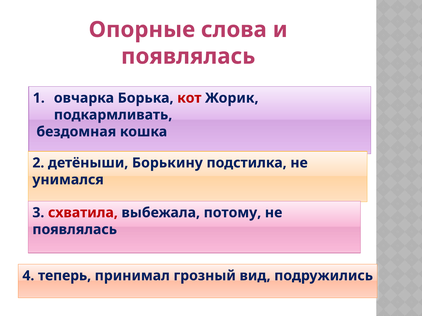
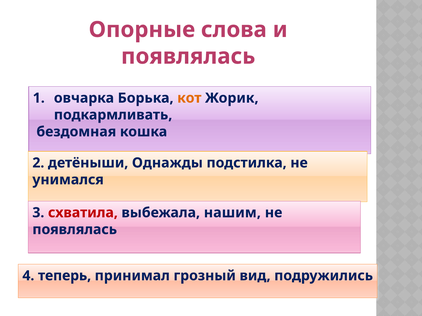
кот colour: red -> orange
Борькину: Борькину -> Однажды
потому: потому -> нашим
